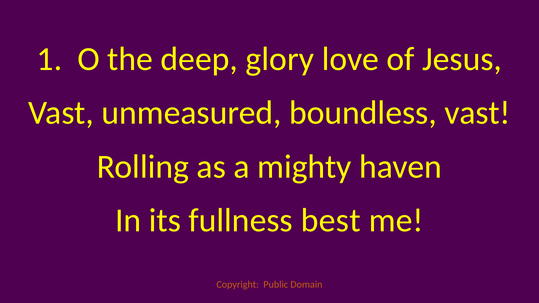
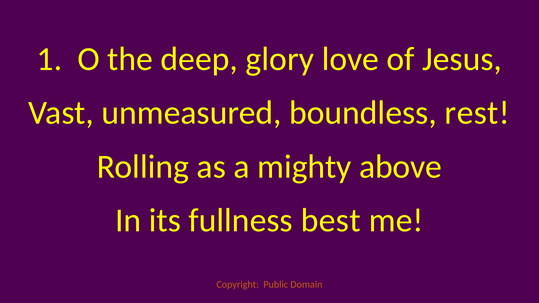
boundless vast: vast -> rest
haven: haven -> above
